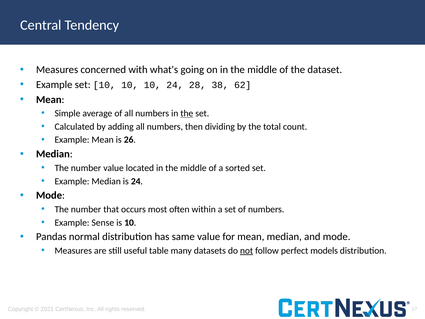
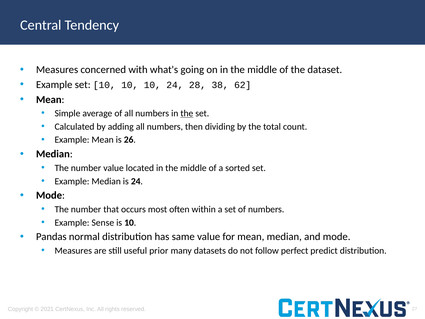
table: table -> prior
not underline: present -> none
models: models -> predict
